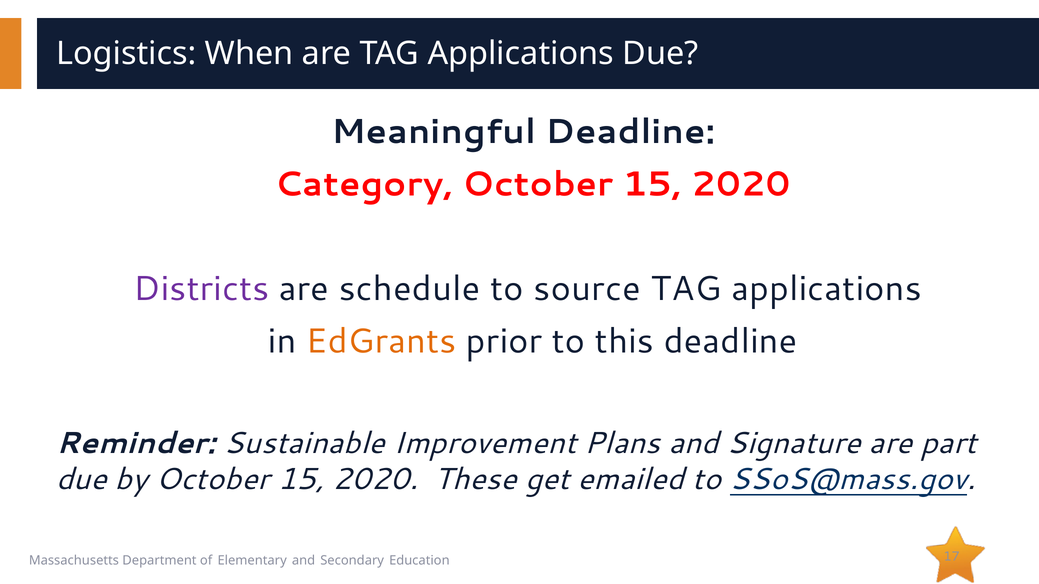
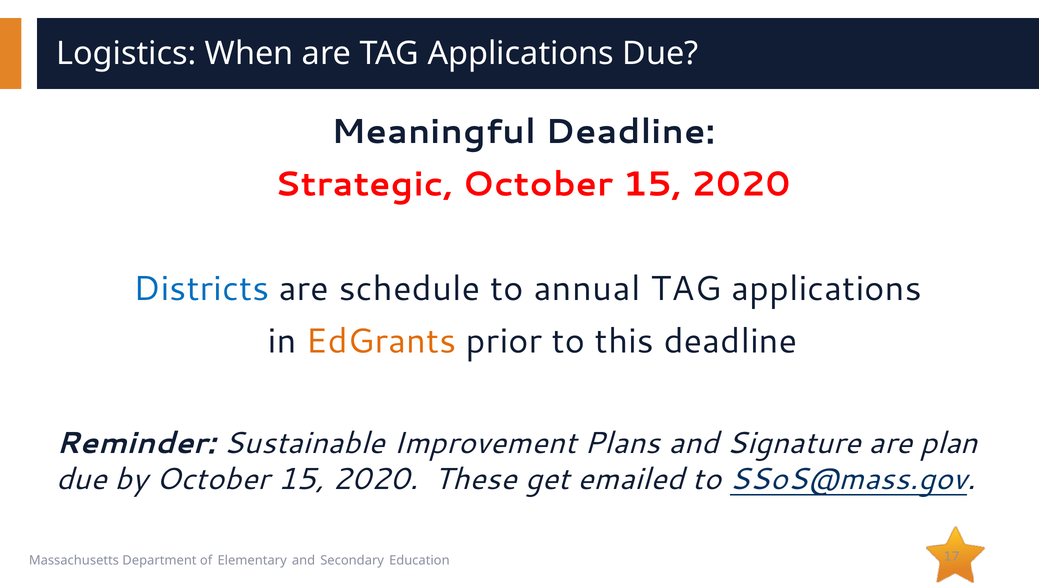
Category: Category -> Strategic
Districts colour: purple -> blue
source: source -> annual
part: part -> plan
